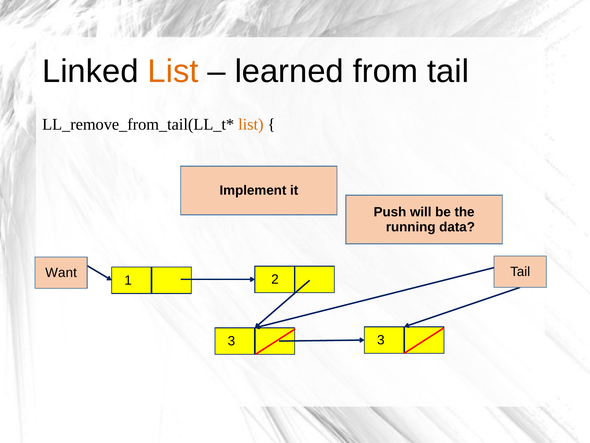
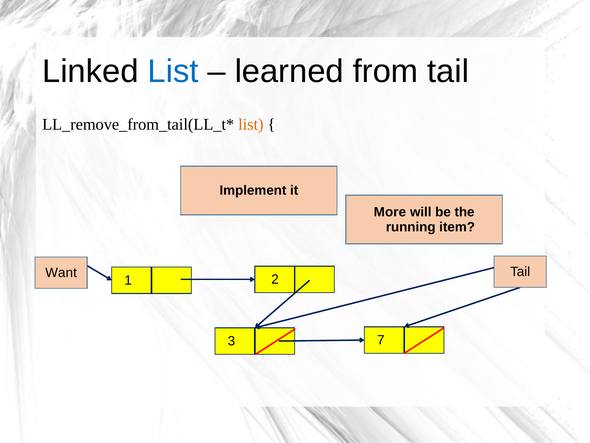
List at (173, 71) colour: orange -> blue
Push: Push -> More
data: data -> item
3 3: 3 -> 7
